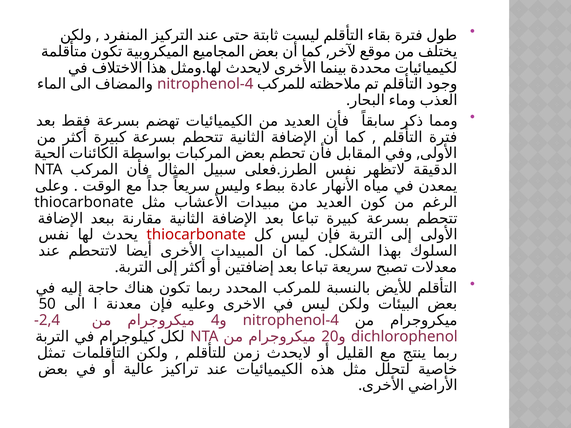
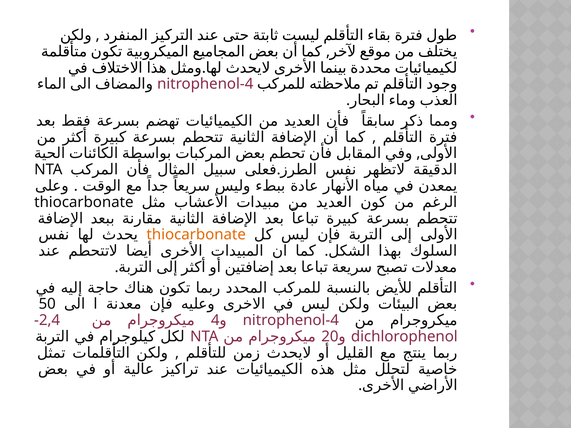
thiocarbonate at (196, 235) colour: red -> orange
